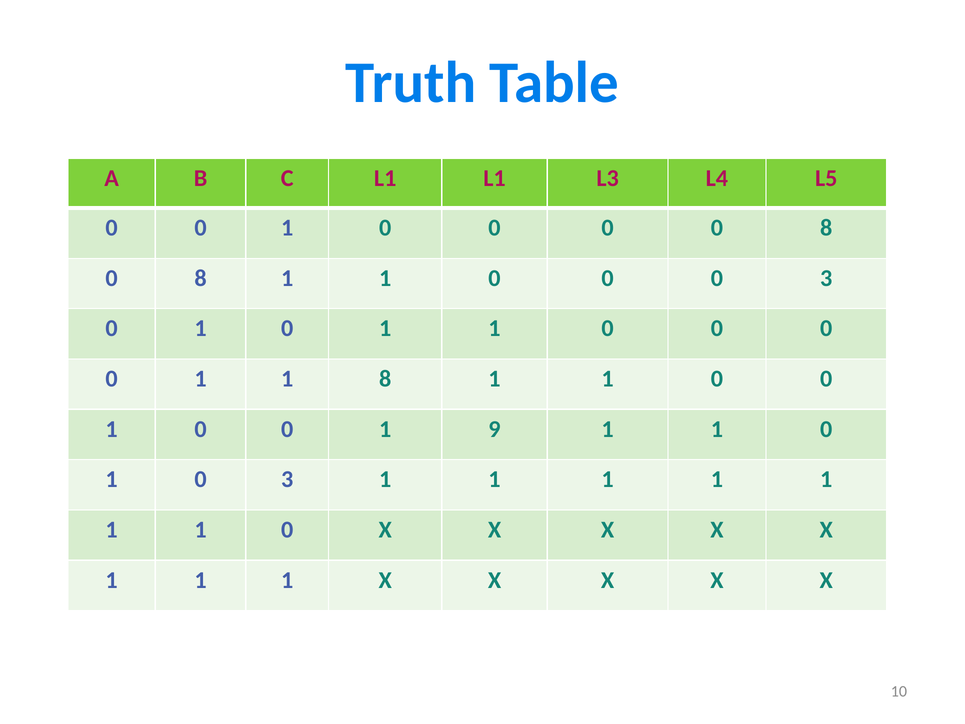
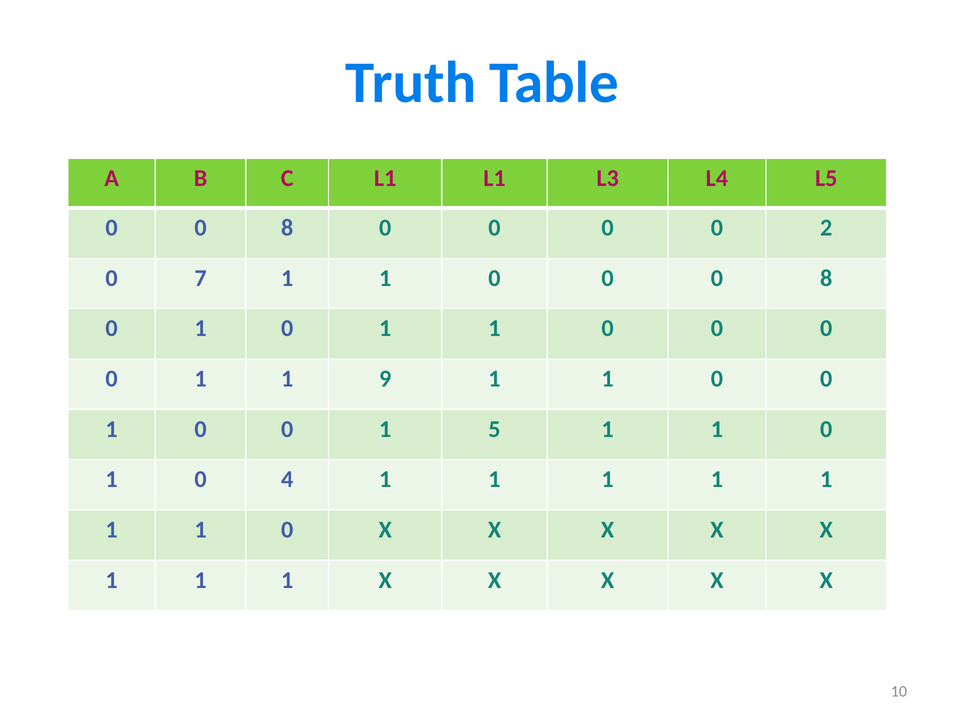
1 at (287, 228): 1 -> 8
0 0 8: 8 -> 2
8 at (201, 278): 8 -> 7
0 0 0 3: 3 -> 8
1 8: 8 -> 9
9: 9 -> 5
1 0 3: 3 -> 4
